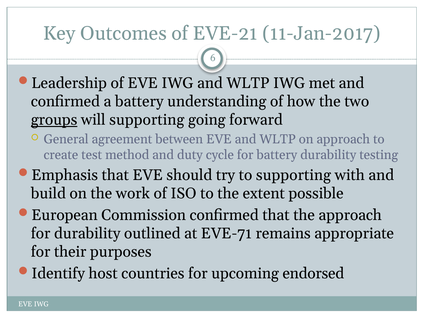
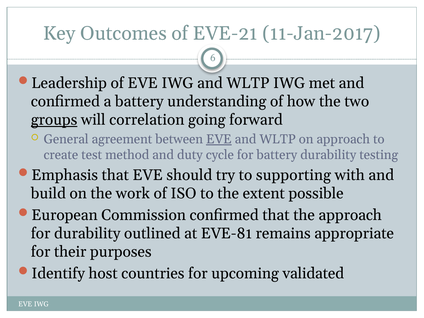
will supporting: supporting -> correlation
EVE at (219, 139) underline: none -> present
EVE-71: EVE-71 -> EVE-81
endorsed: endorsed -> validated
